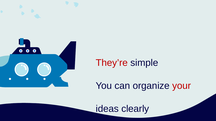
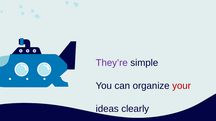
They’re colour: red -> purple
